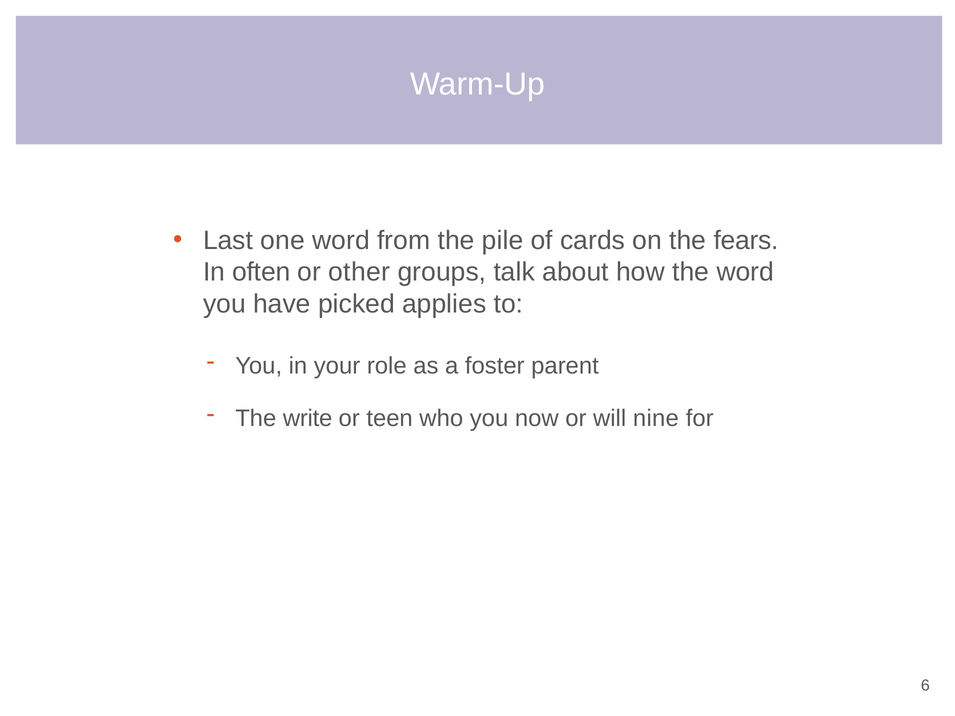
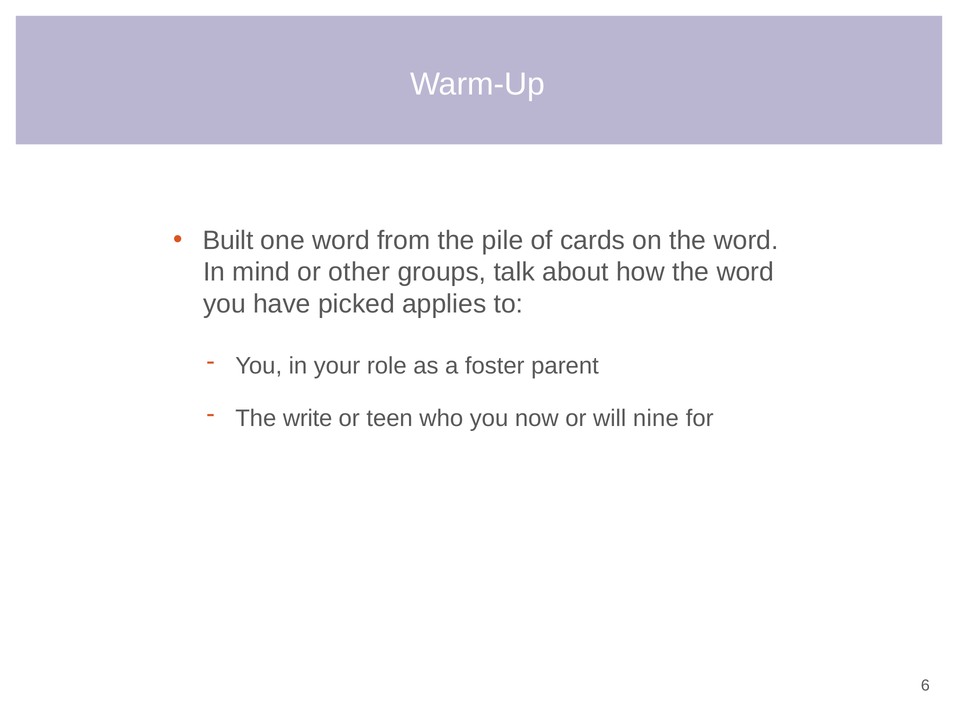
Last: Last -> Built
on the fears: fears -> word
often: often -> mind
